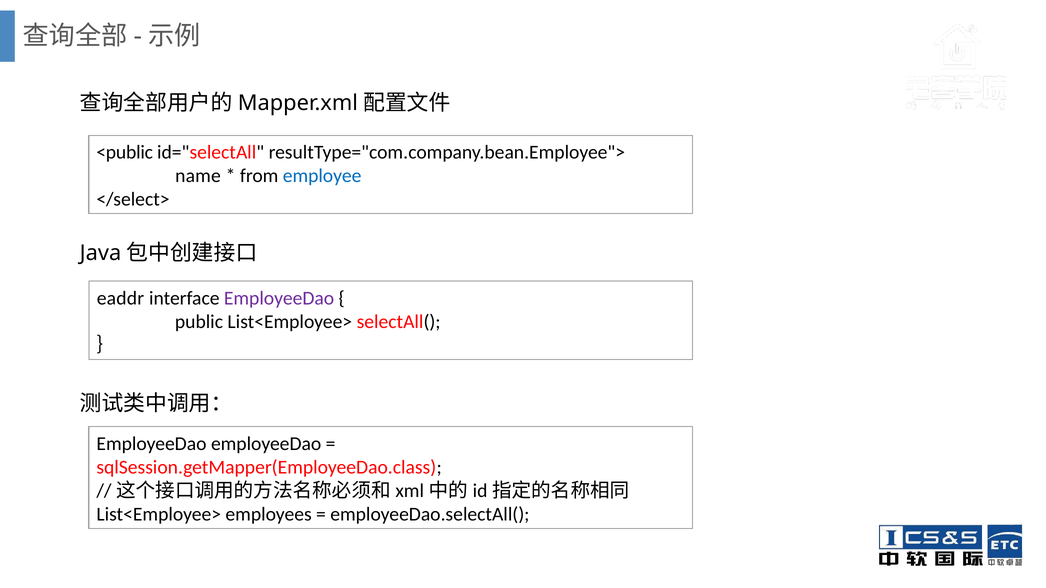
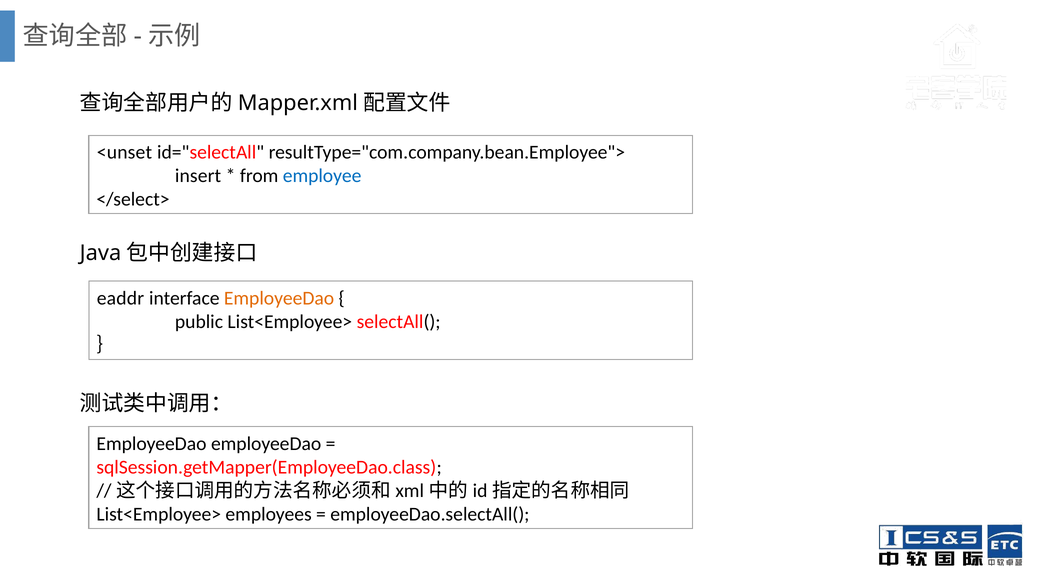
<public: <public -> <unset
name: name -> insert
EmployeeDao at (279, 298) colour: purple -> orange
